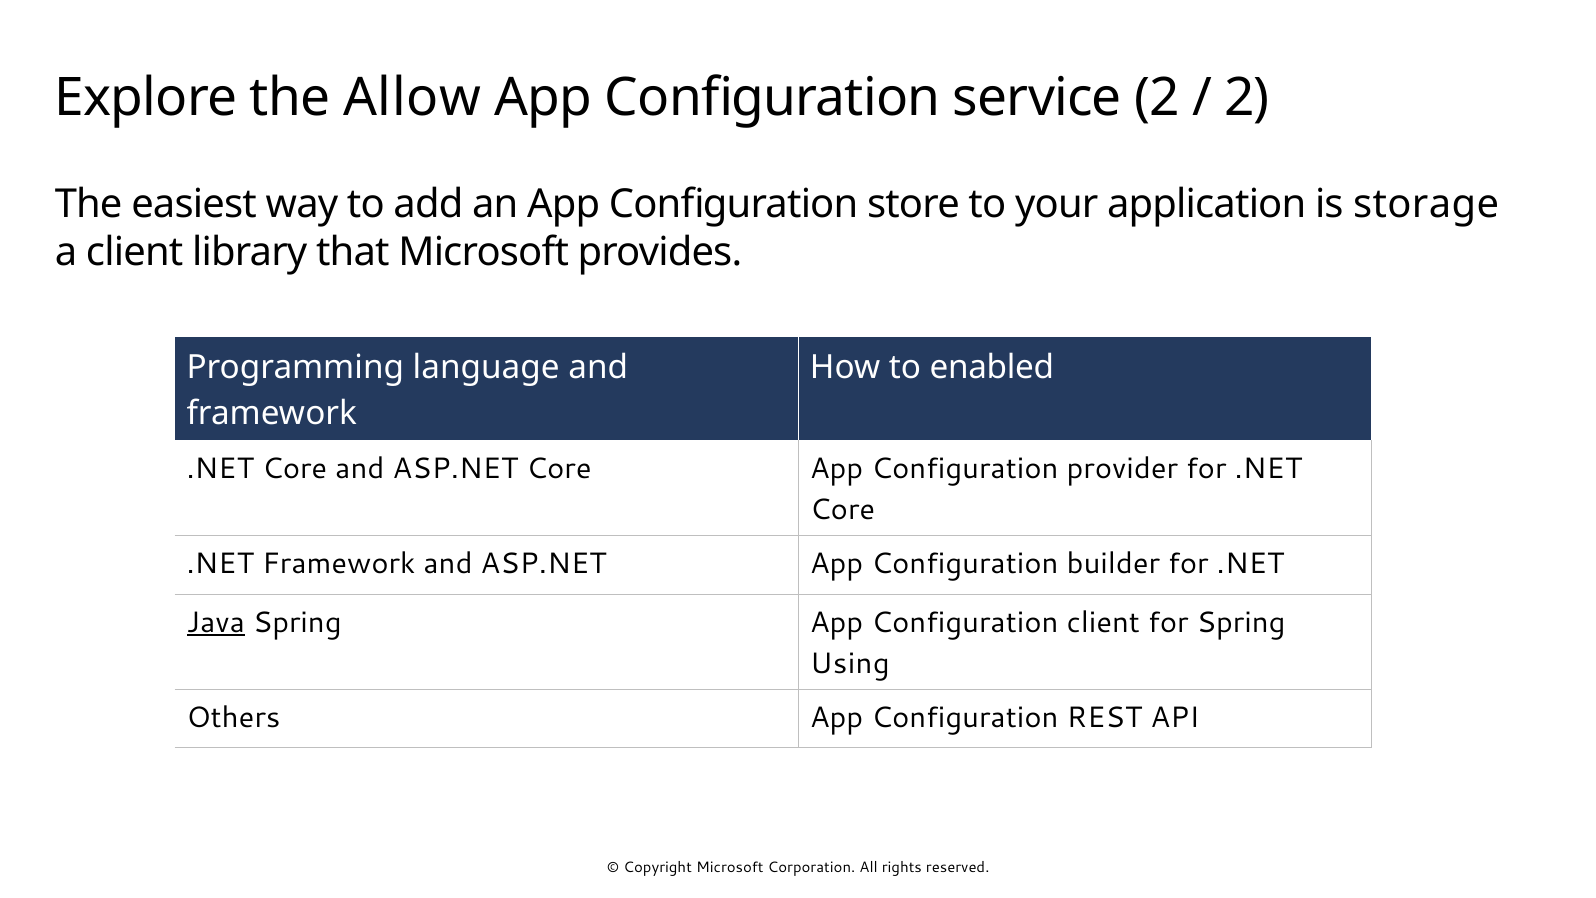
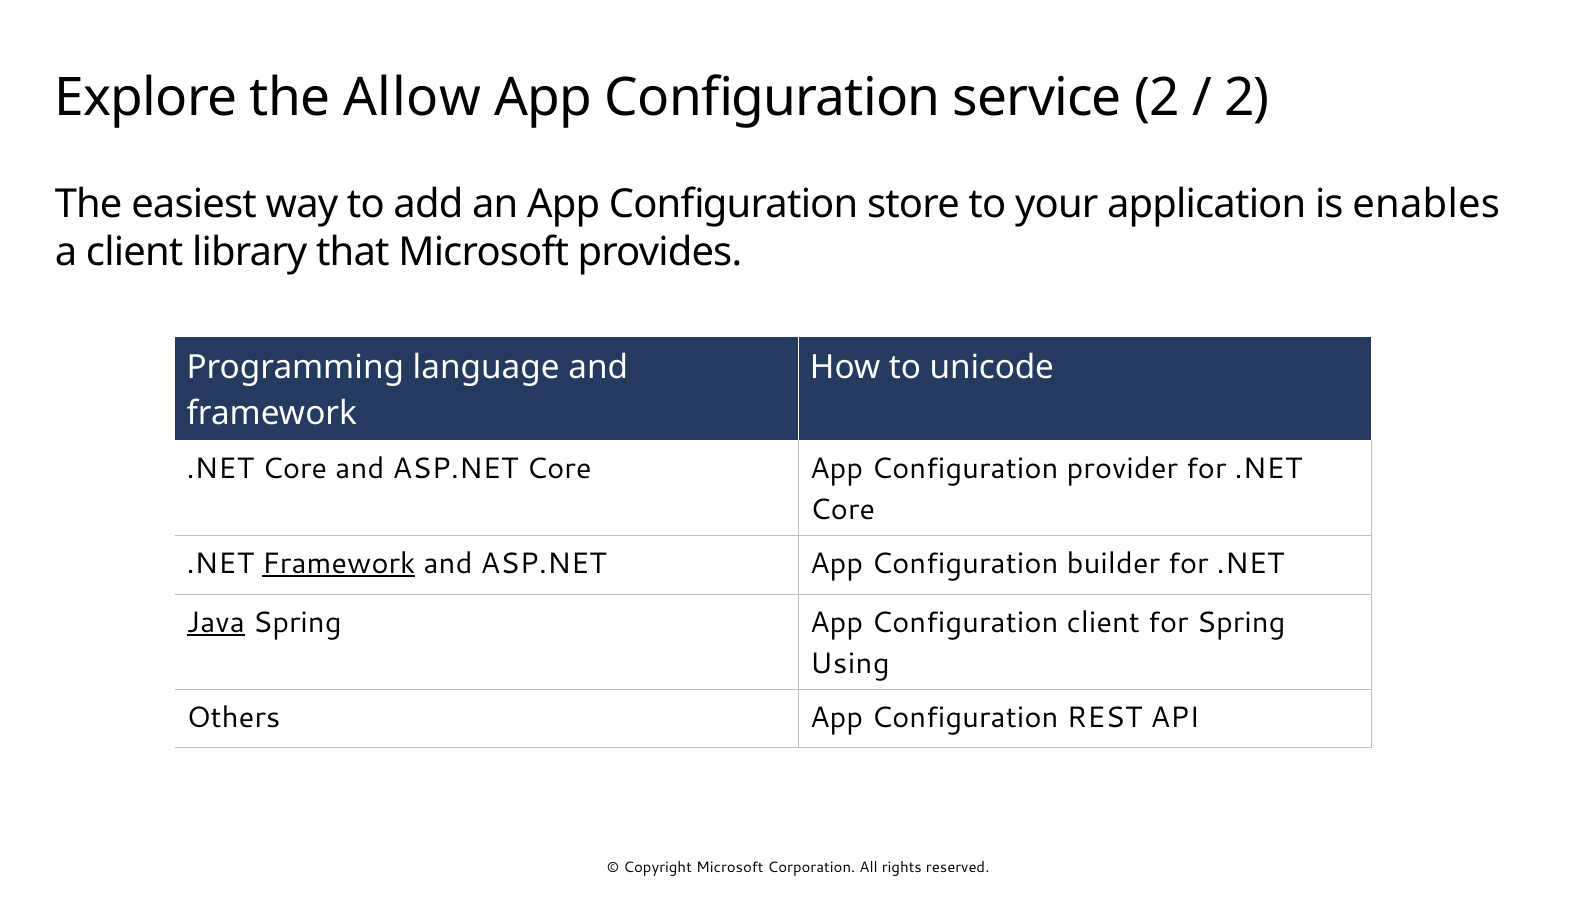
storage: storage -> enables
enabled: enabled -> unicode
Framework at (339, 564) underline: none -> present
